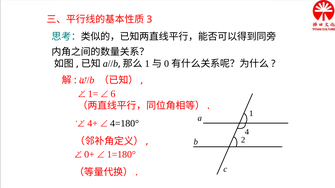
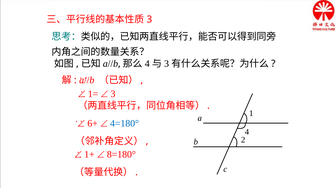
1 at (147, 64): 1 -> 4
0 at (167, 64): 0 -> 3
6 at (113, 94): 6 -> 3
4+: 4+ -> 6+
4=180° colour: black -> blue
0+: 0+ -> 1+
1=180°: 1=180° -> 8=180°
